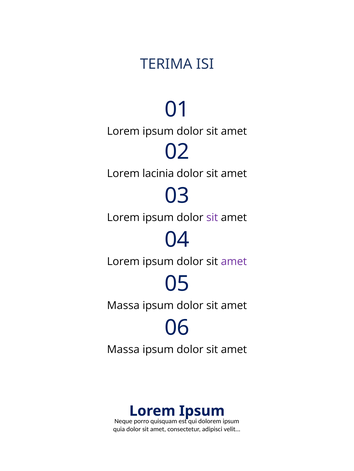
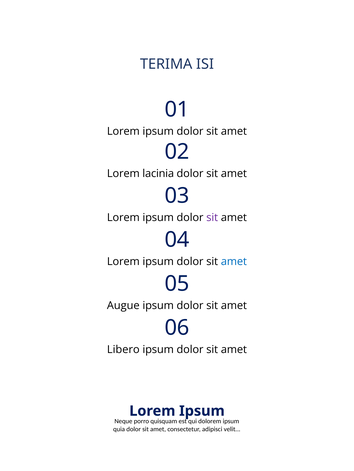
amet at (234, 262) colour: purple -> blue
Massa at (123, 306): Massa -> Augue
Massa at (123, 350): Massa -> Libero
